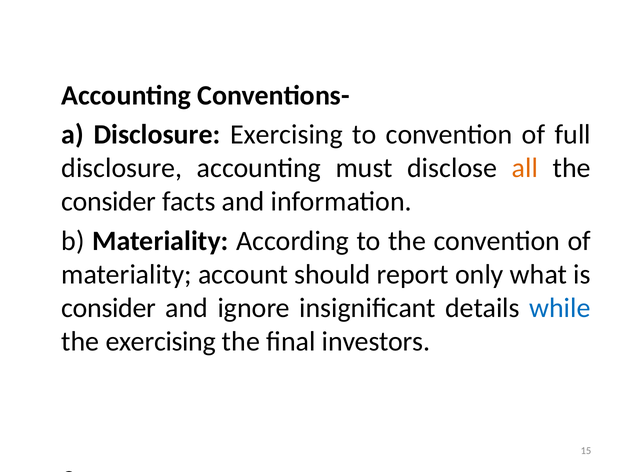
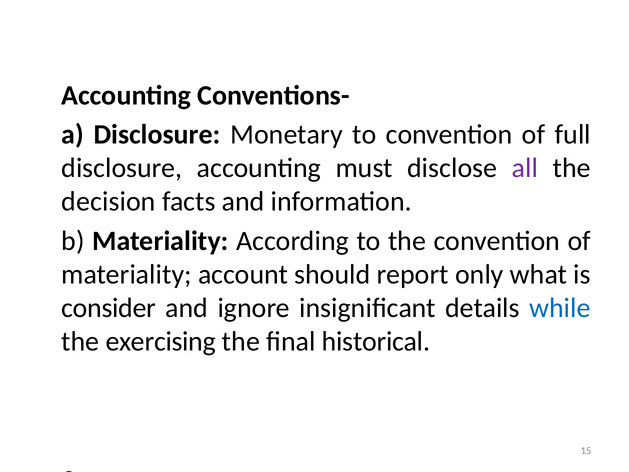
Disclosure Exercising: Exercising -> Monetary
all colour: orange -> purple
consider at (109, 202): consider -> decision
investors: investors -> historical
